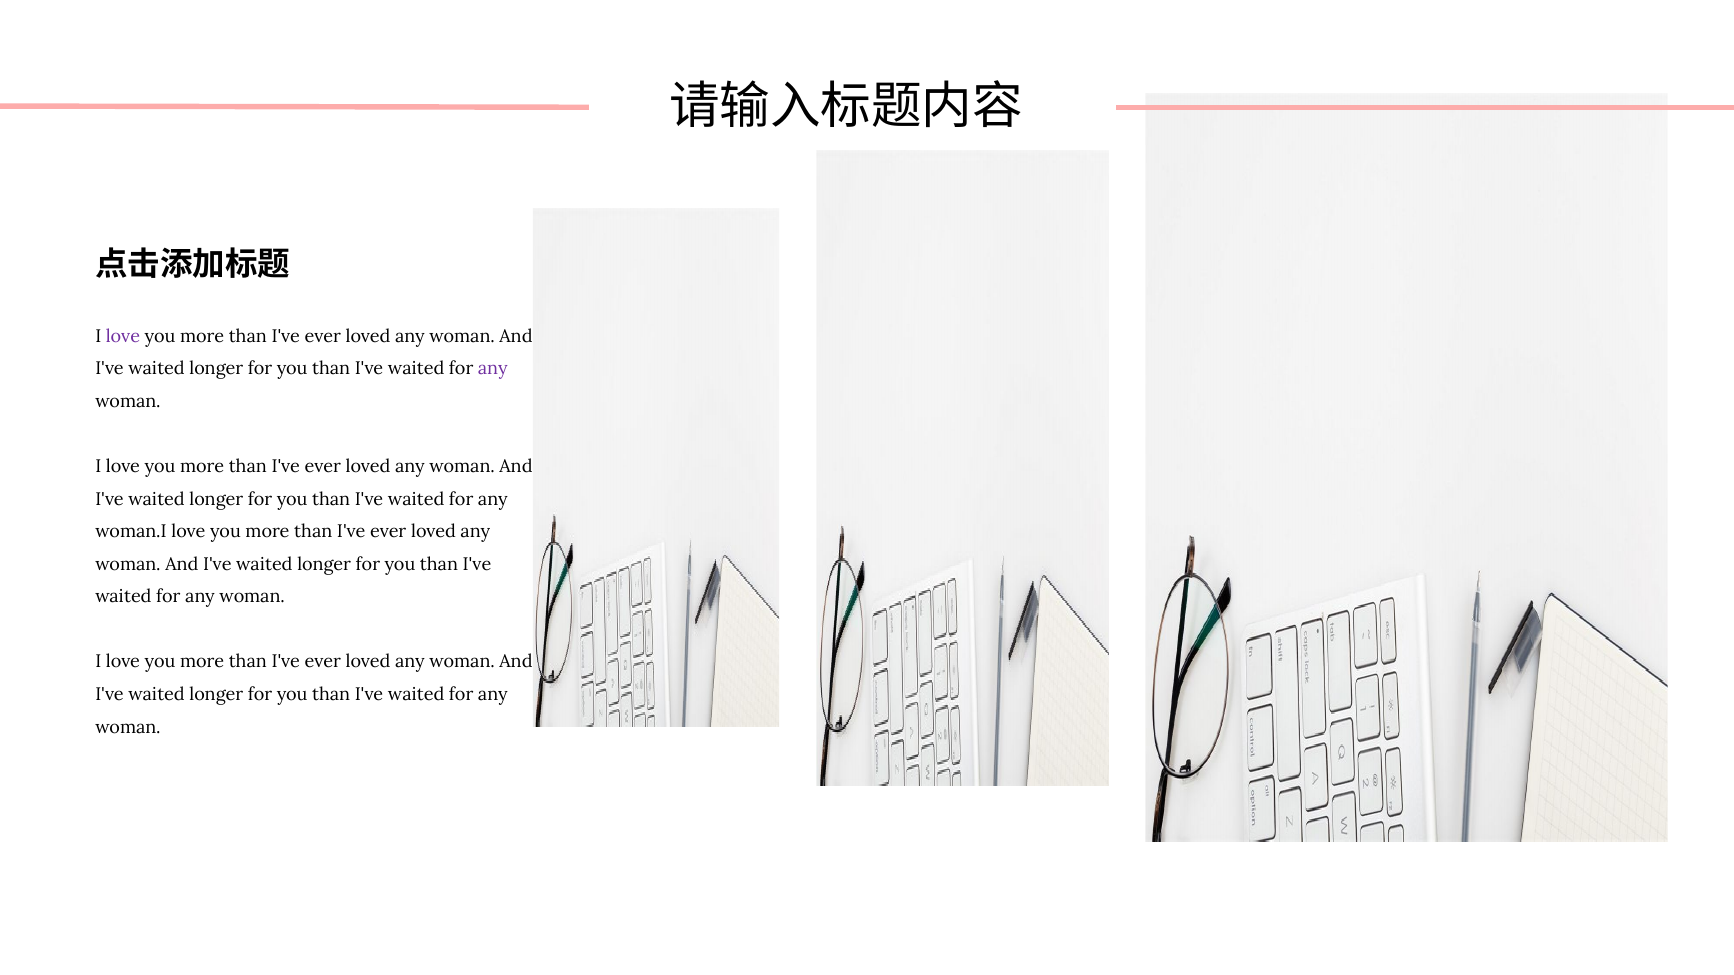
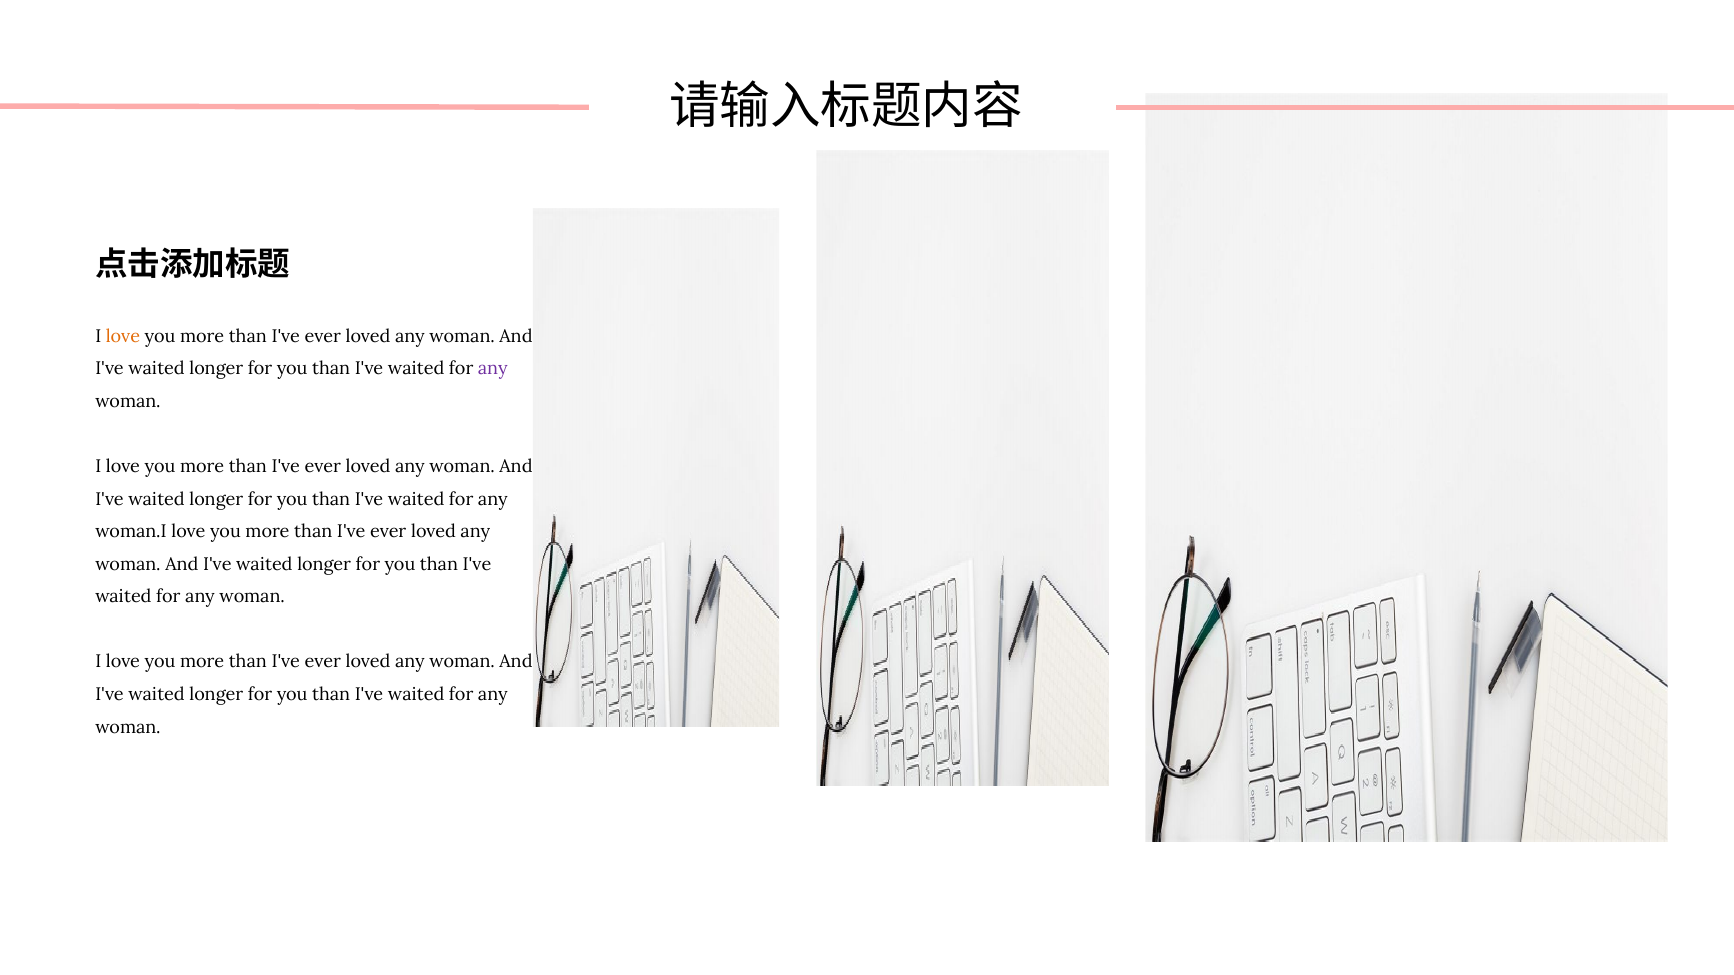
love at (123, 337) colour: purple -> orange
